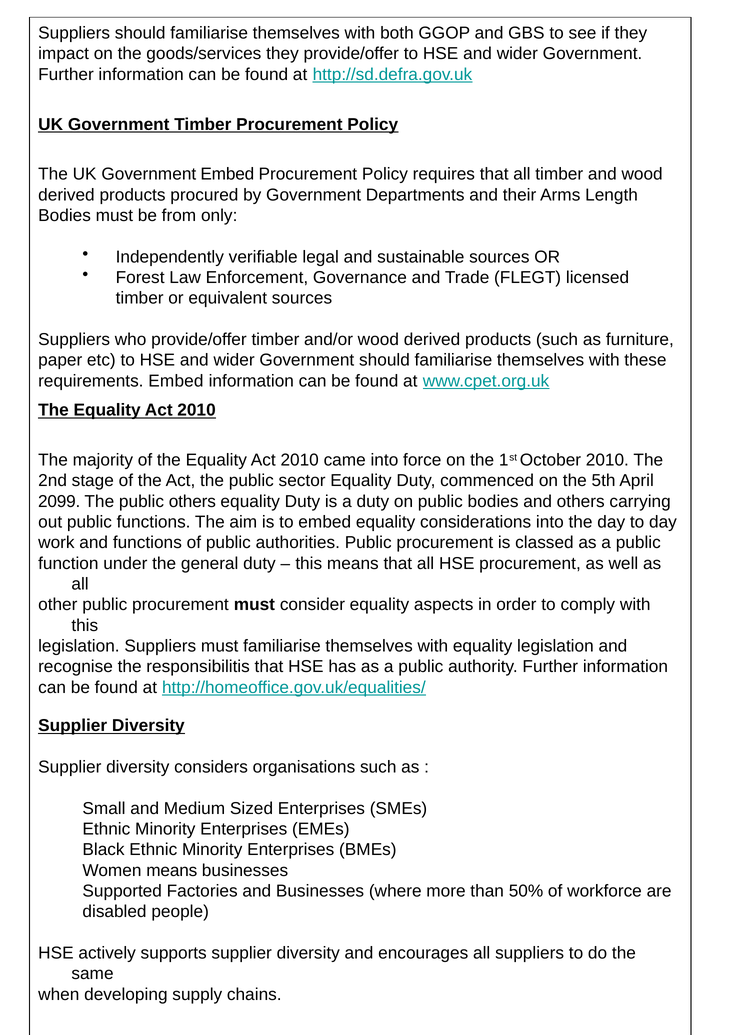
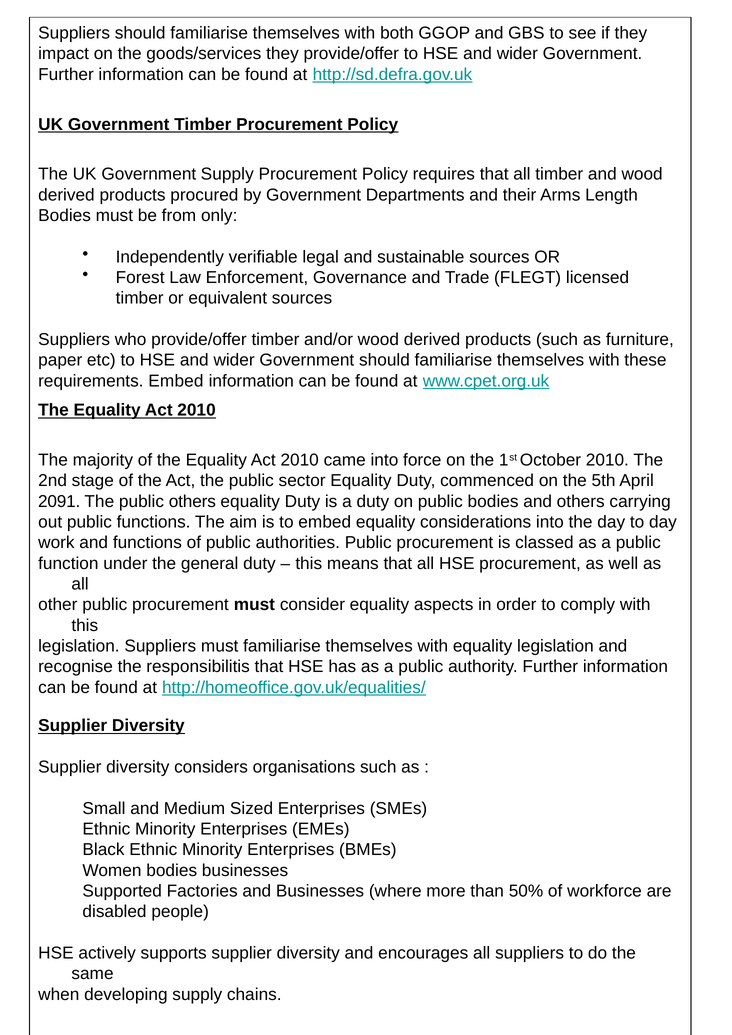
Government Embed: Embed -> Supply
2099: 2099 -> 2091
Women means: means -> bodies
